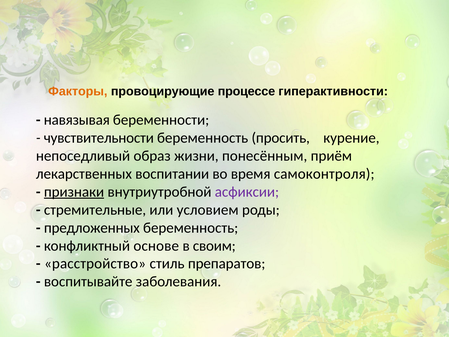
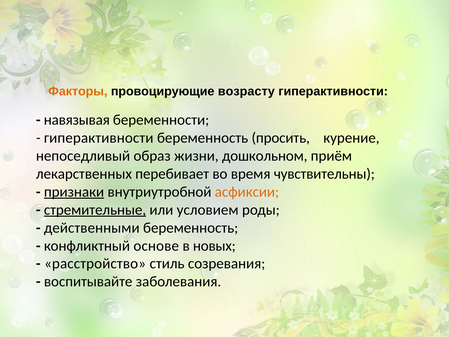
процессе: процессе -> возрасту
чувствительности at (99, 138): чувствительности -> гиперактивности
понесённым: понесённым -> дошкольном
воспитании: воспитании -> перебивает
самоконтроля: самоконтроля -> чувствительны
асфиксии colour: purple -> orange
стремительные underline: none -> present
предложенных: предложенных -> действенными
своим: своим -> новых
препаратов: препаратов -> созревания
